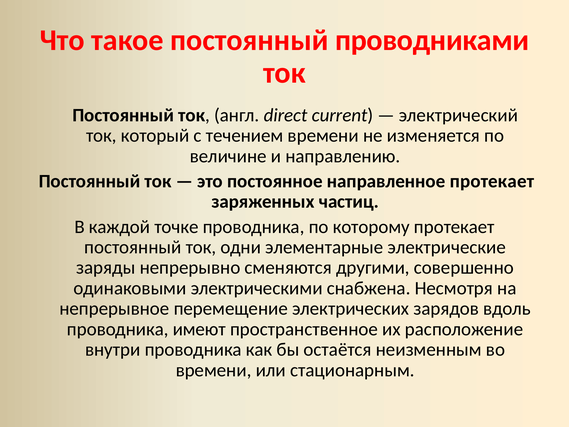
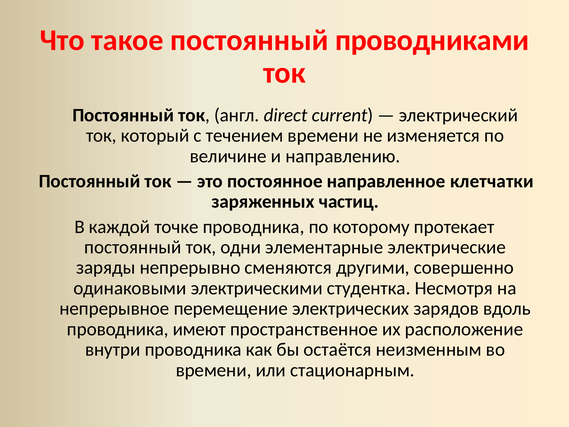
направленное протекает: протекает -> клетчатки
снабжена: снабжена -> студентка
